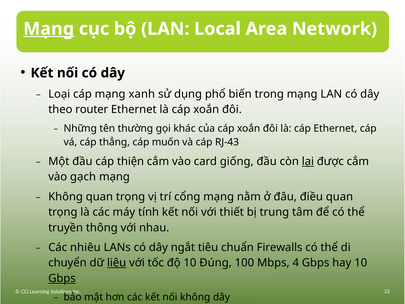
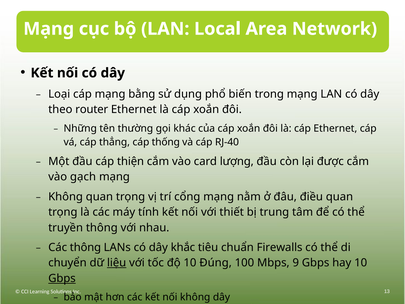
Mạng at (49, 29) underline: present -> none
xanh: xanh -> bằng
muốn: muốn -> thống
RJ-43: RJ-43 -> RJ-40
giống: giống -> lượng
lại underline: present -> none
Các nhiêu: nhiêu -> thông
ngắt: ngắt -> khắc
4: 4 -> 9
